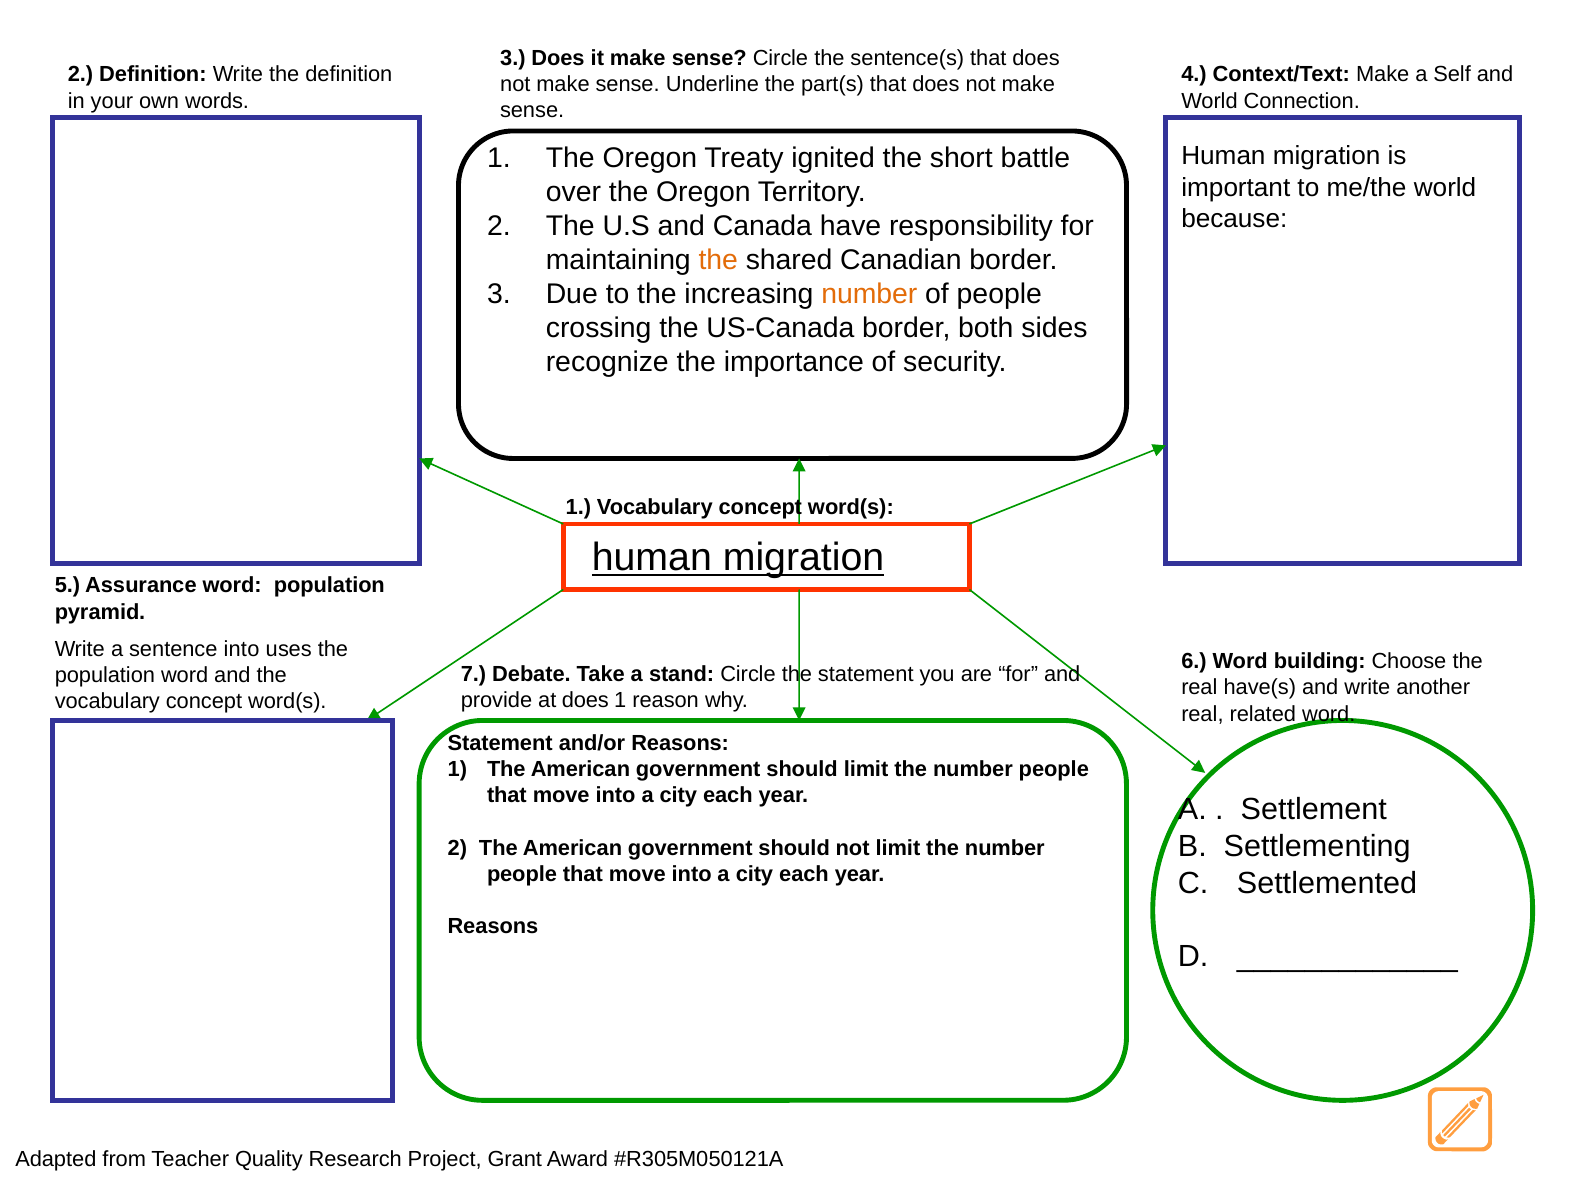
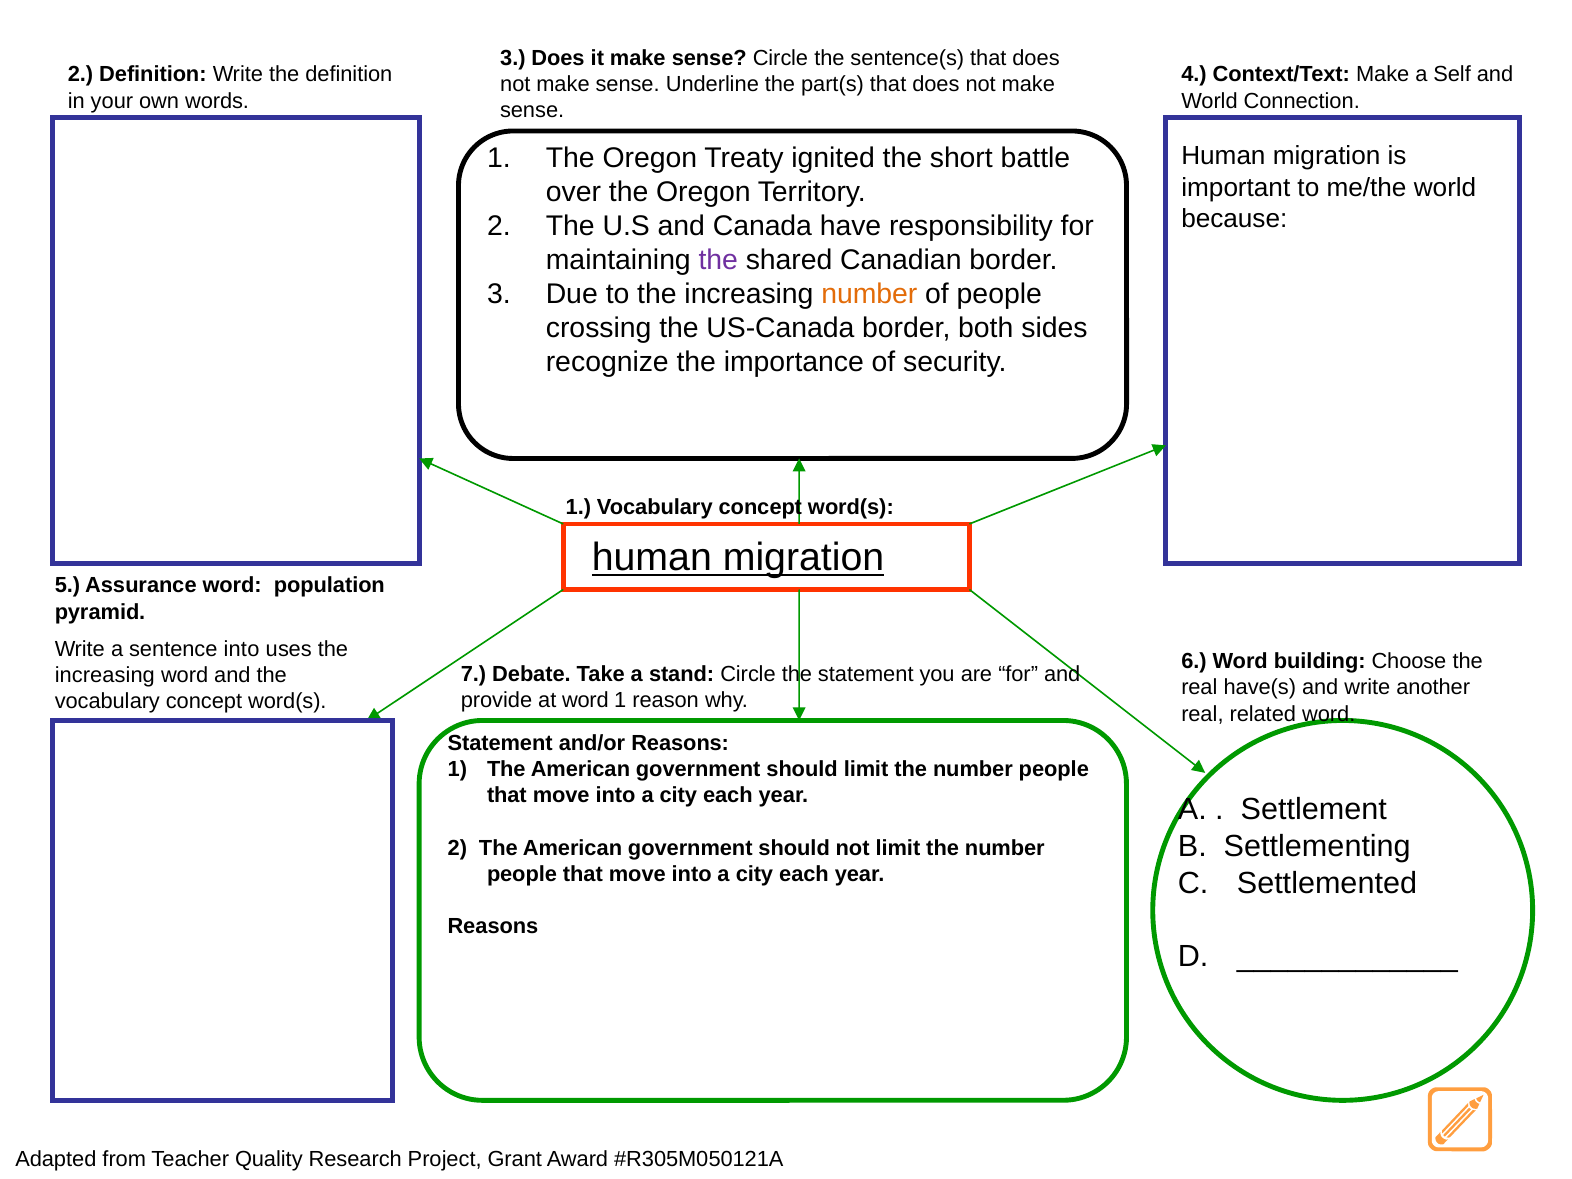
the at (718, 260) colour: orange -> purple
population at (105, 675): population -> increasing
at does: does -> word
